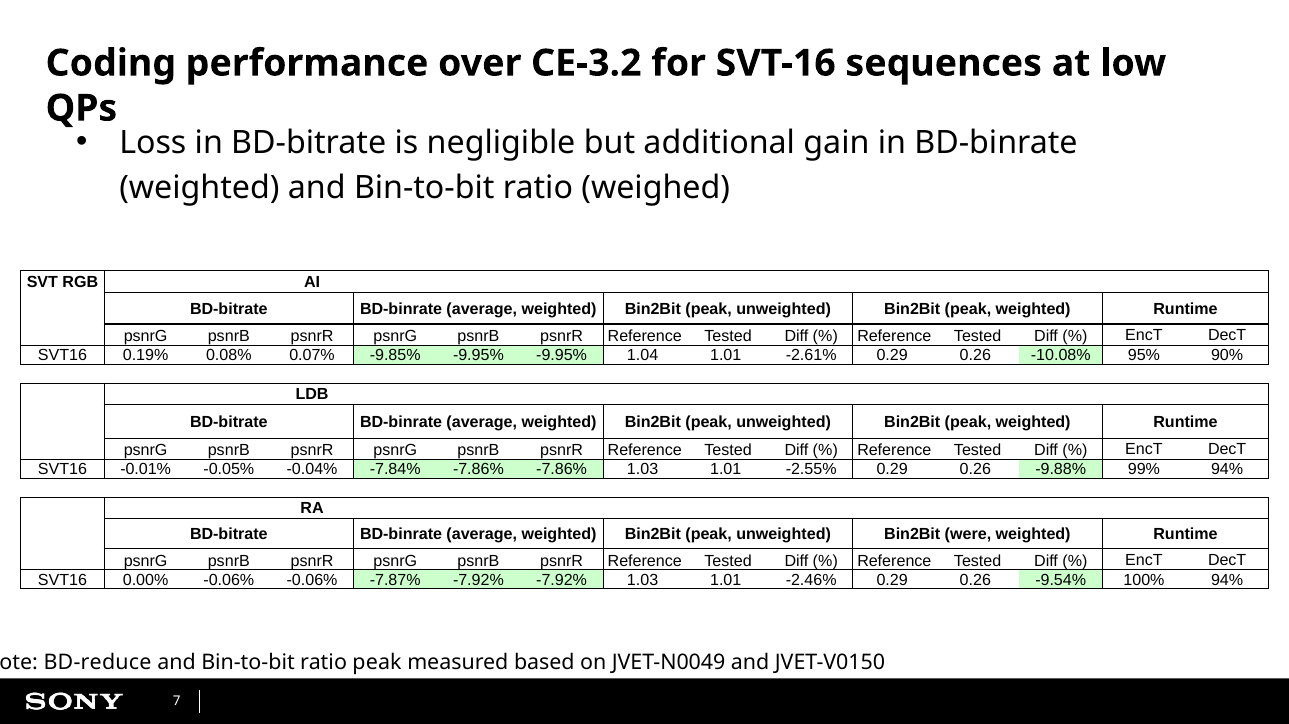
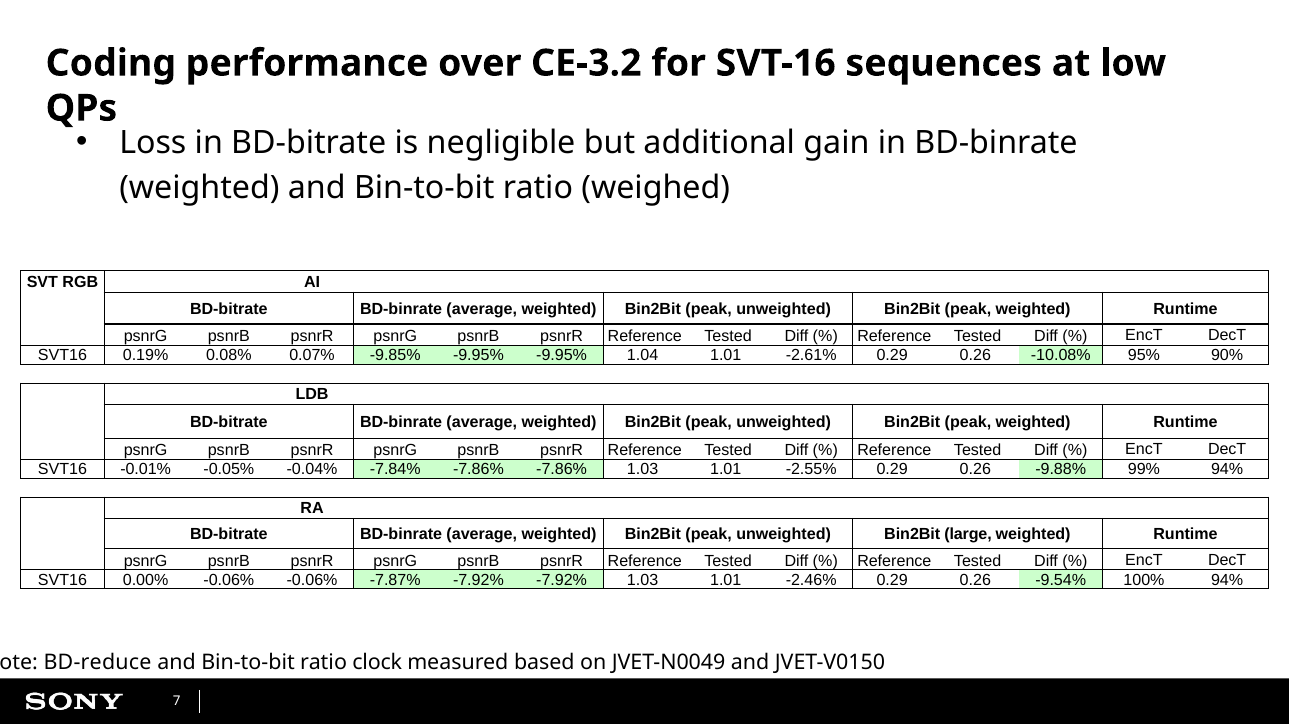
were: were -> large
ratio peak: peak -> clock
